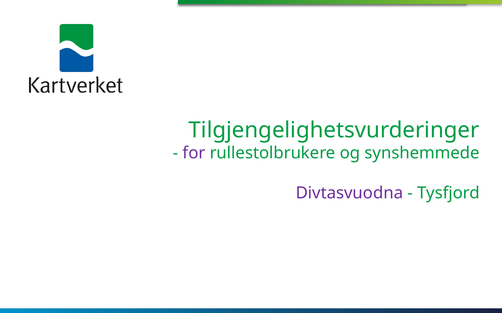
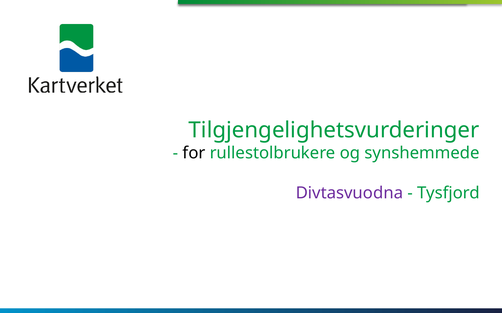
for colour: purple -> black
